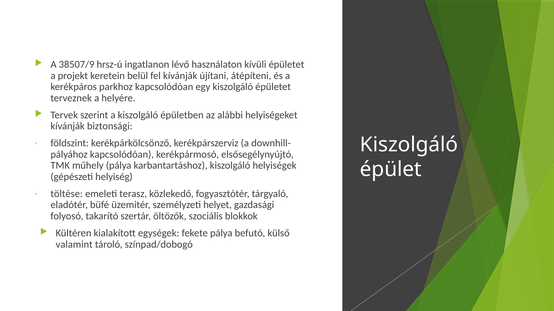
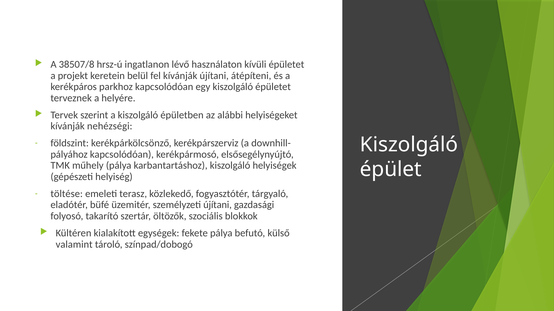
38507/9: 38507/9 -> 38507/8
biztonsági: biztonsági -> nehézségi
személyzeti helyet: helyet -> újítani
